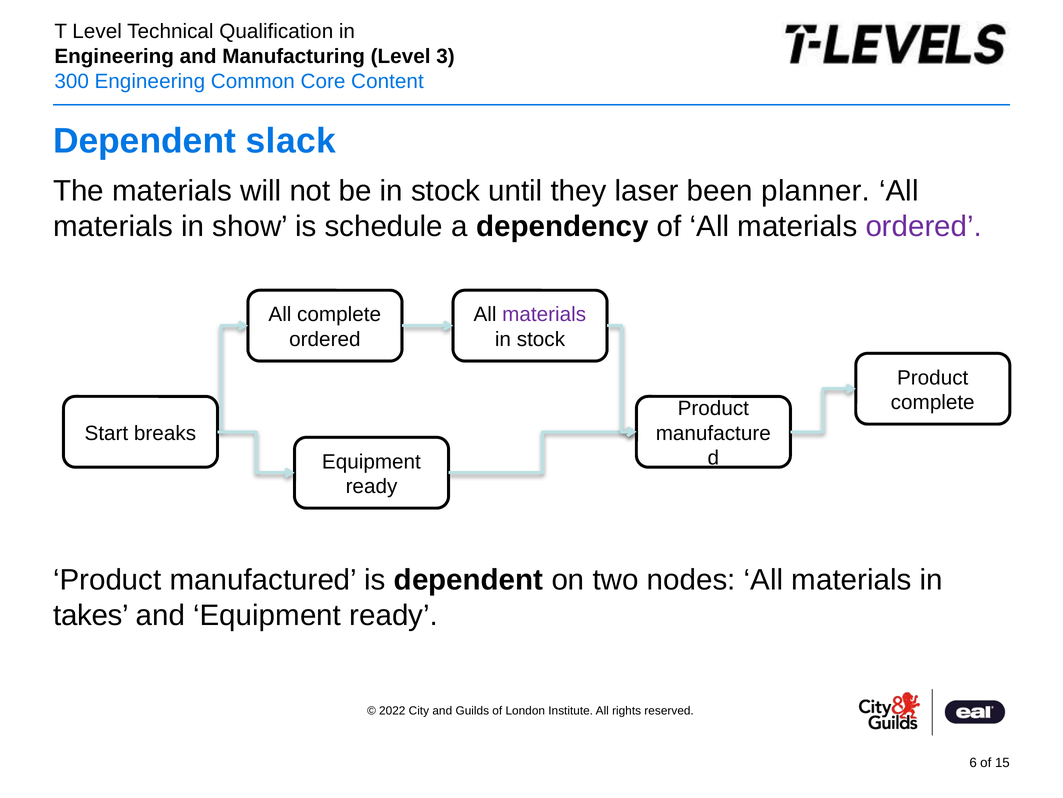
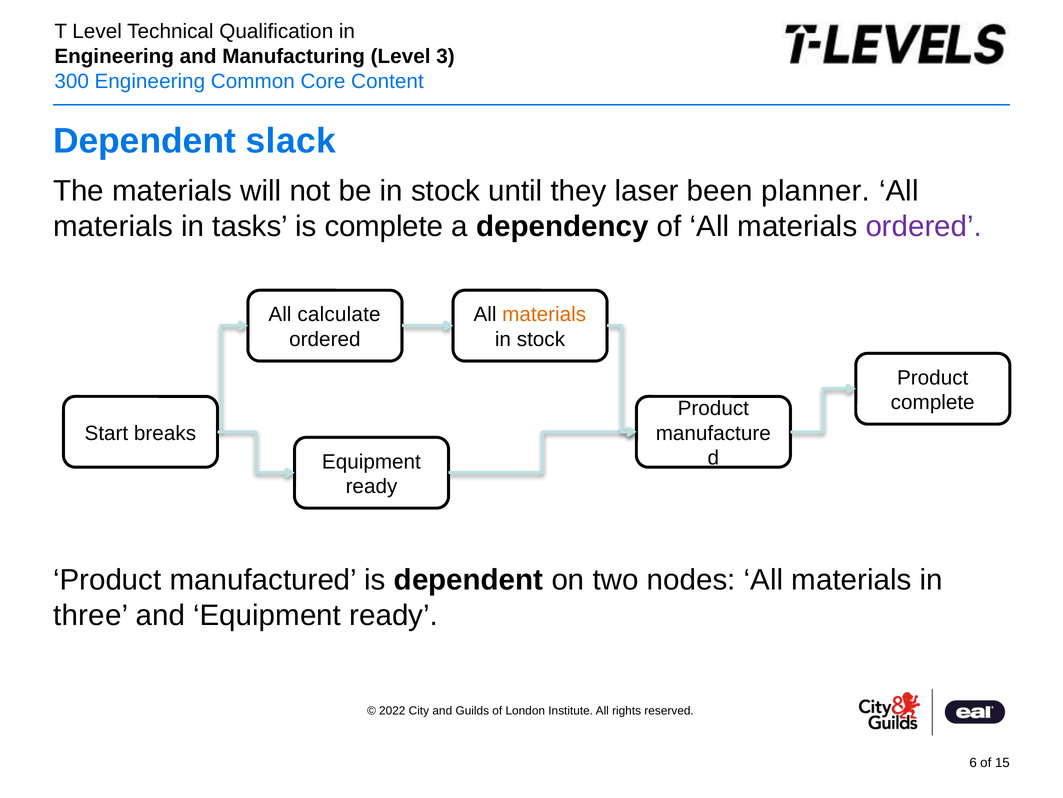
show: show -> tasks
is schedule: schedule -> complete
All complete: complete -> calculate
materials at (544, 314) colour: purple -> orange
takes: takes -> three
